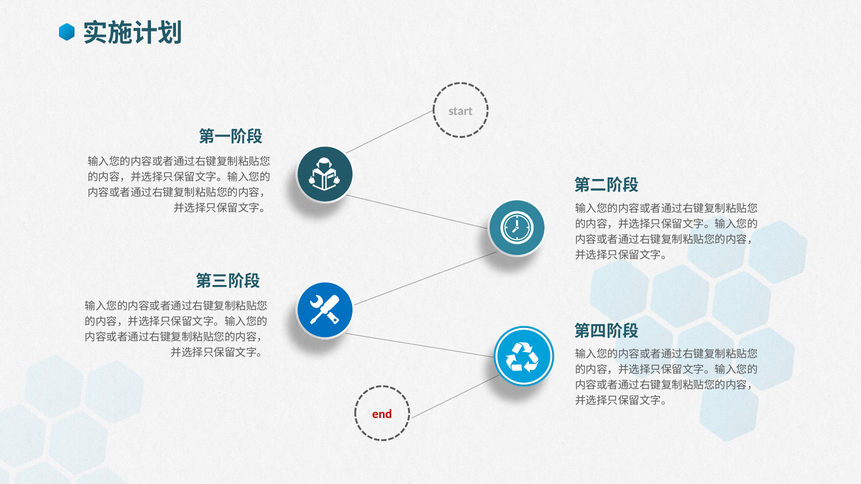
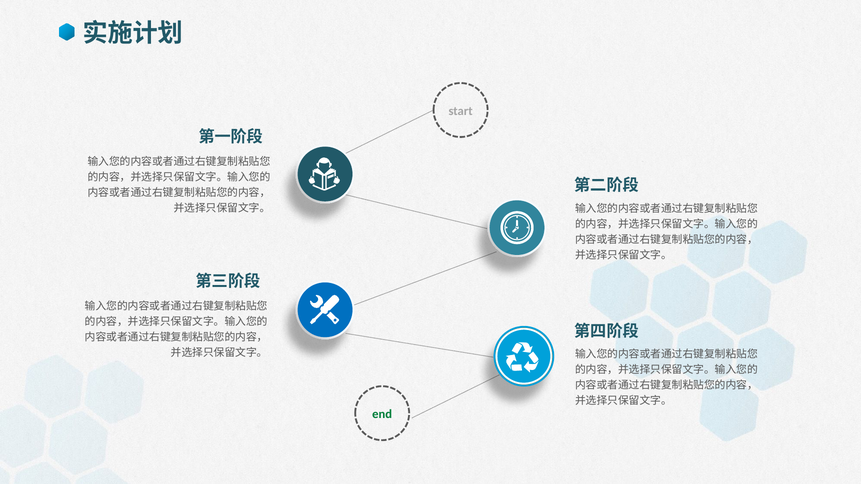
end colour: red -> green
